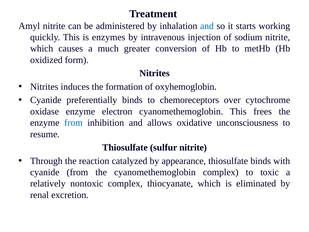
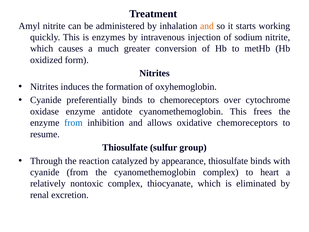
and at (207, 26) colour: blue -> orange
electron: electron -> antidote
oxidative unconsciousness: unconsciousness -> chemoreceptors
sulfur nitrite: nitrite -> group
toxic: toxic -> heart
